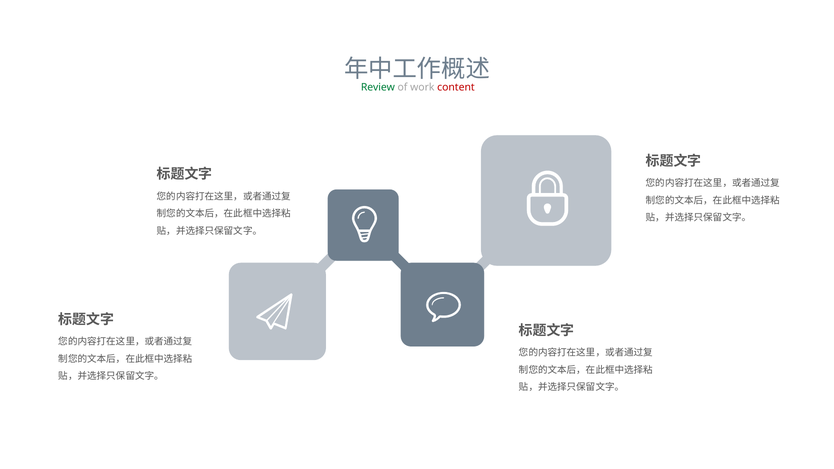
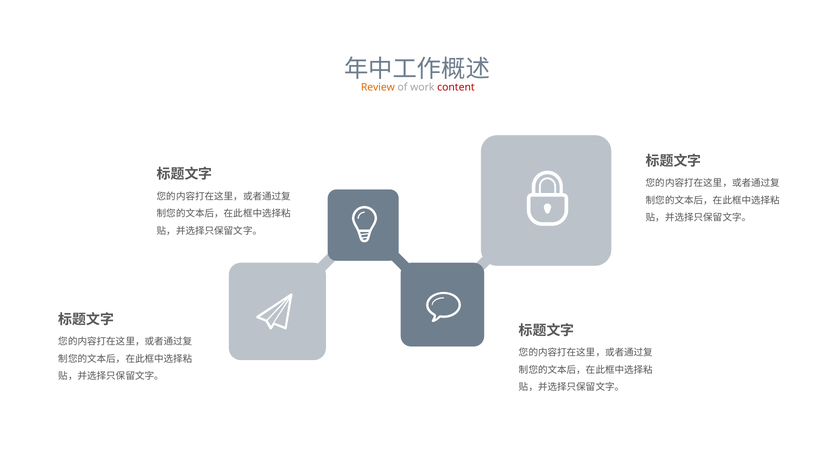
Review colour: green -> orange
